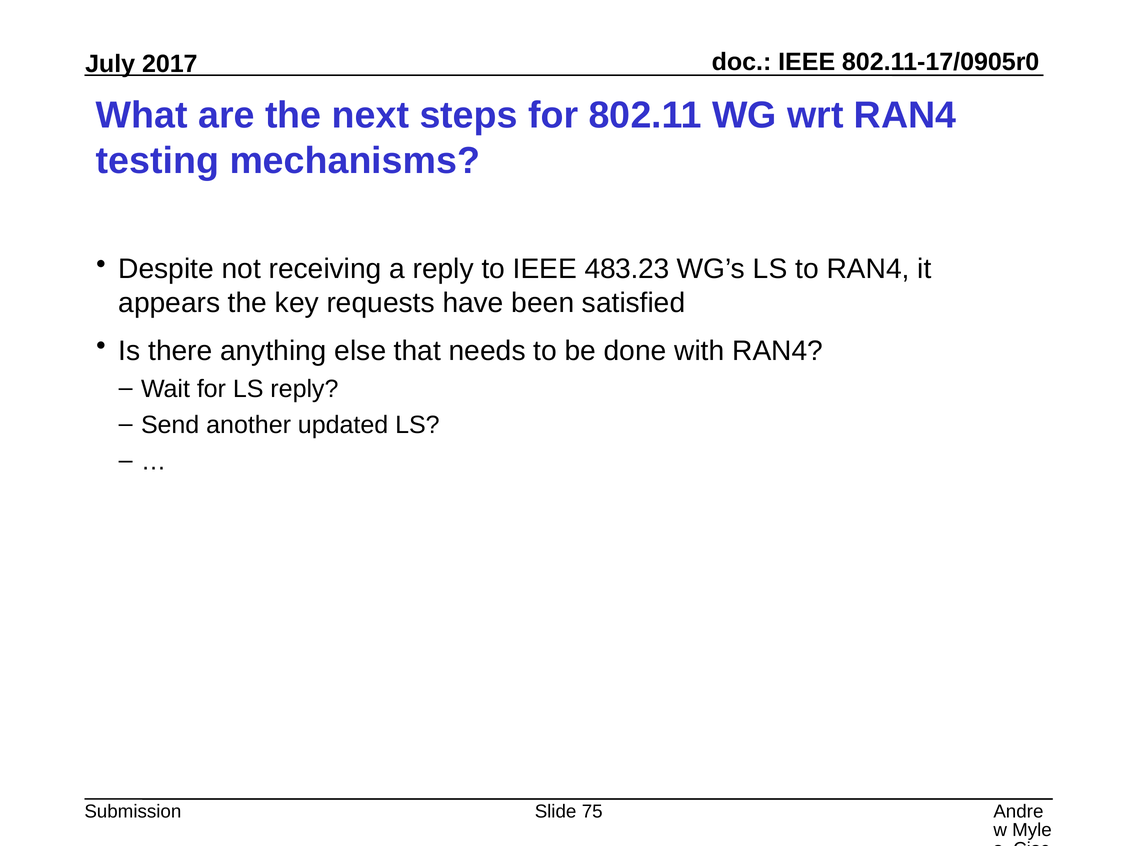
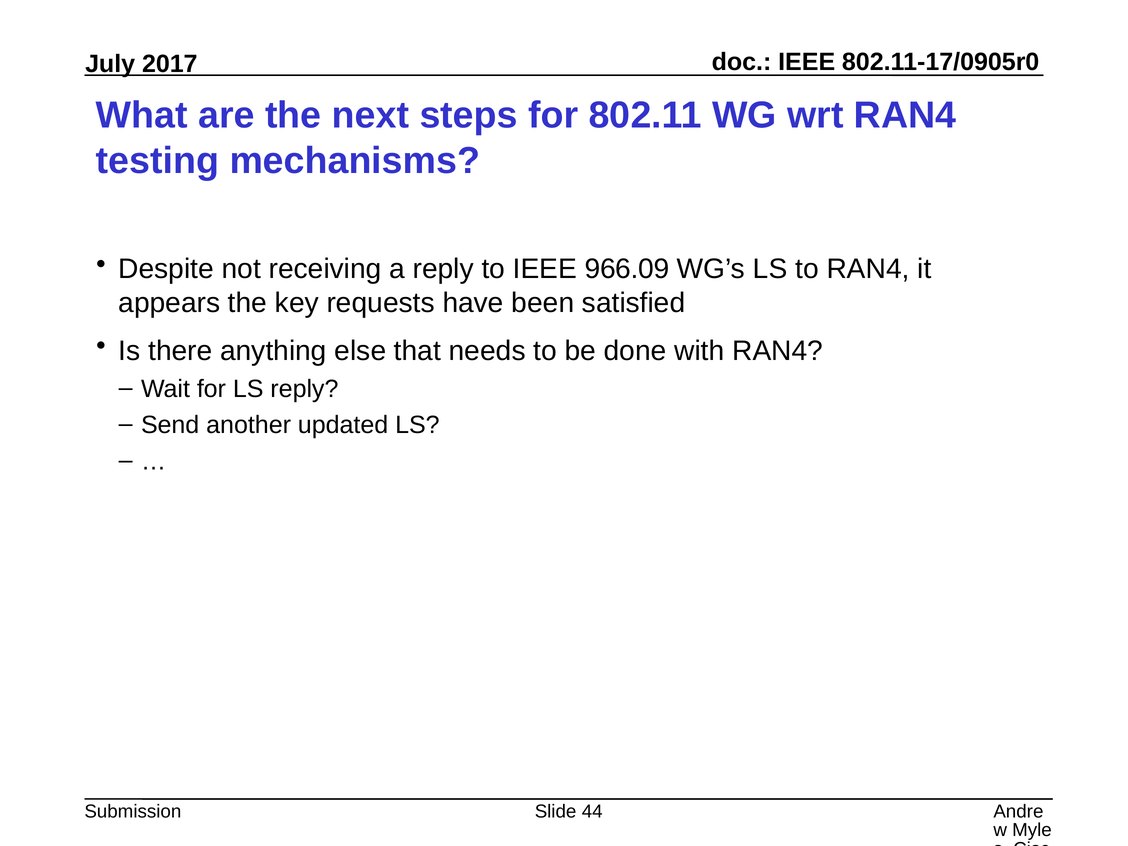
483.23: 483.23 -> 966.09
75: 75 -> 44
